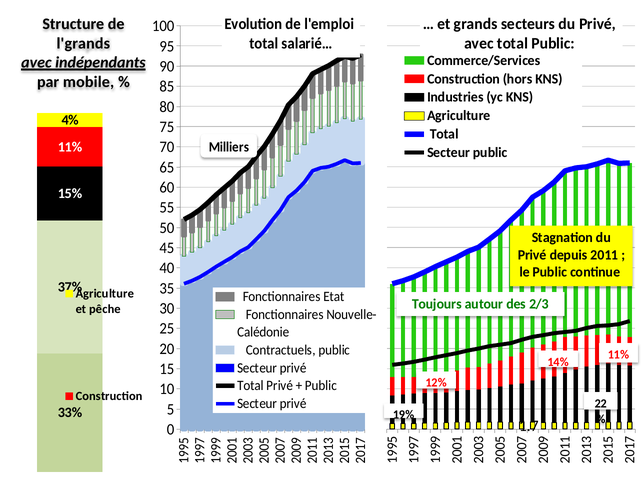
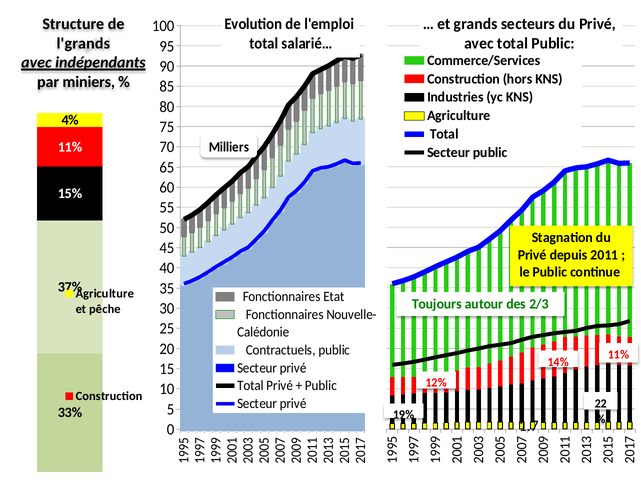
mobile: mobile -> miniers
